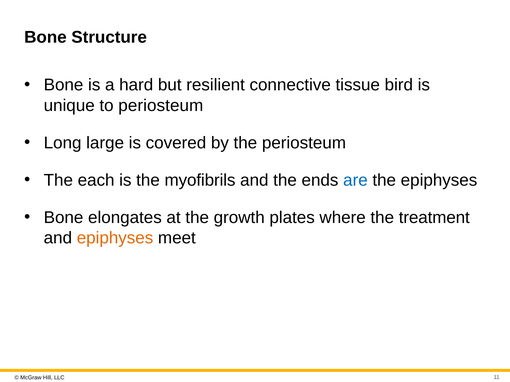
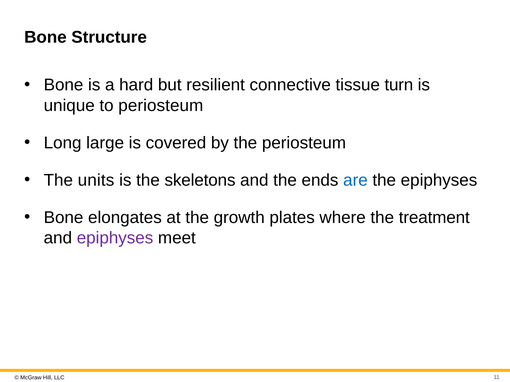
bird: bird -> turn
each: each -> units
myofibrils: myofibrils -> skeletons
epiphyses at (115, 238) colour: orange -> purple
